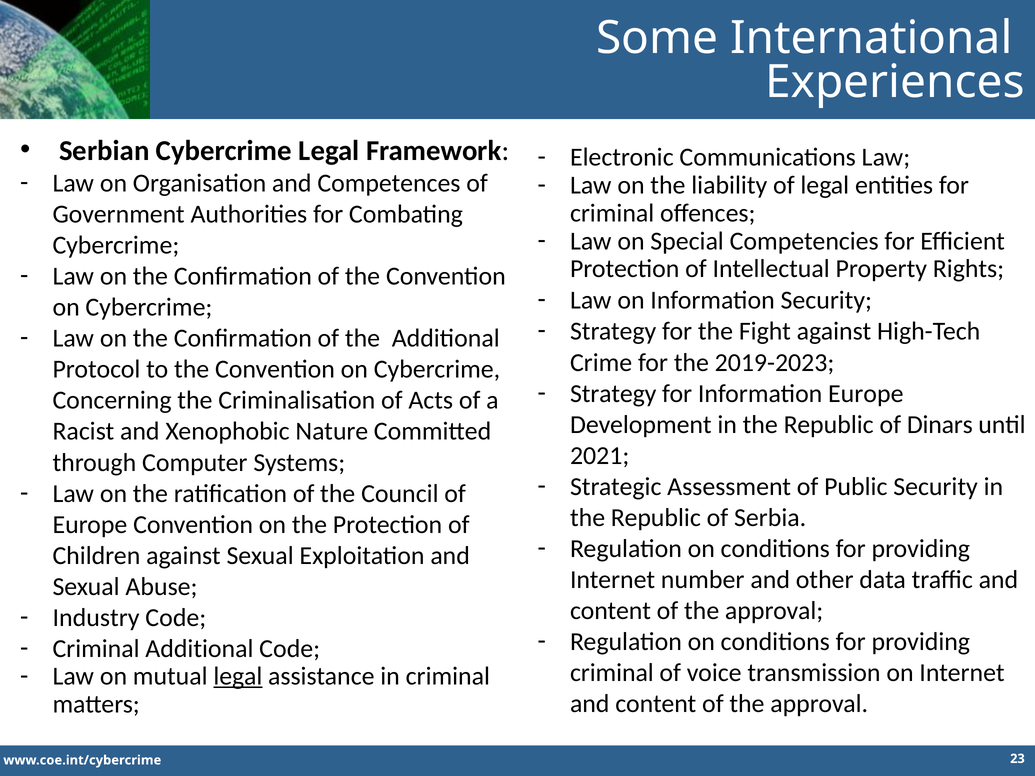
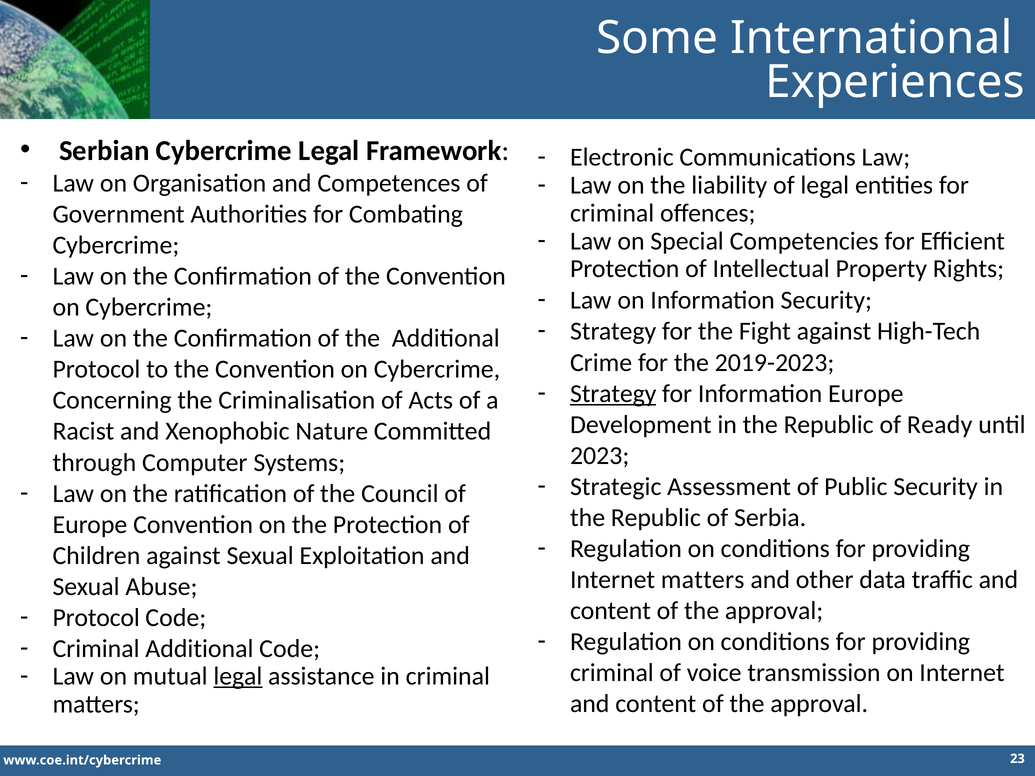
Strategy at (613, 394) underline: none -> present
Dinars: Dinars -> Ready
2021: 2021 -> 2023
Internet number: number -> matters
Industry at (96, 618): Industry -> Protocol
